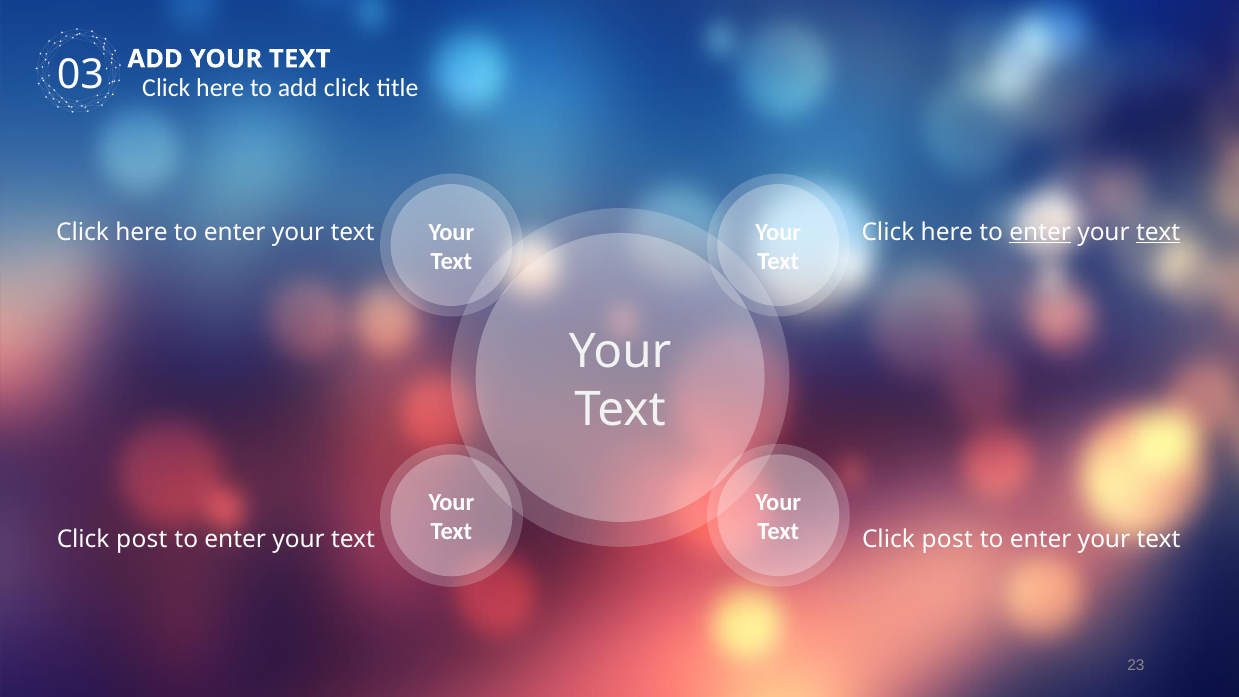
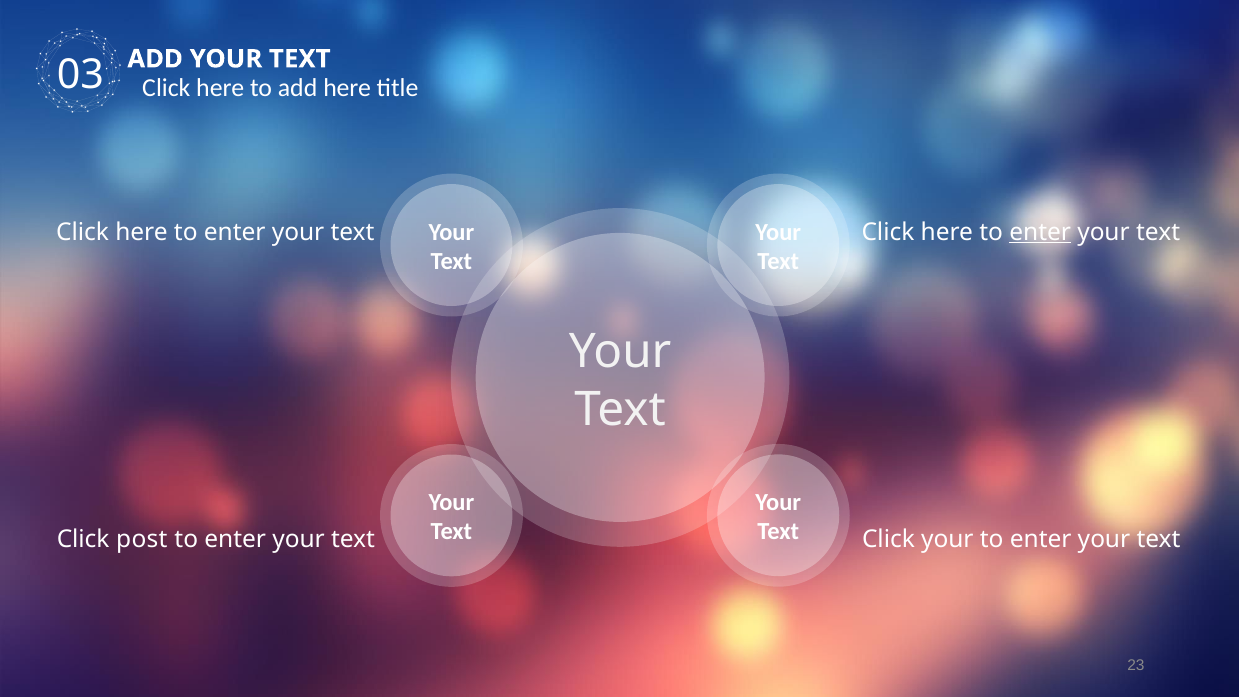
add click: click -> here
text at (1158, 232) underline: present -> none
post at (947, 539): post -> your
